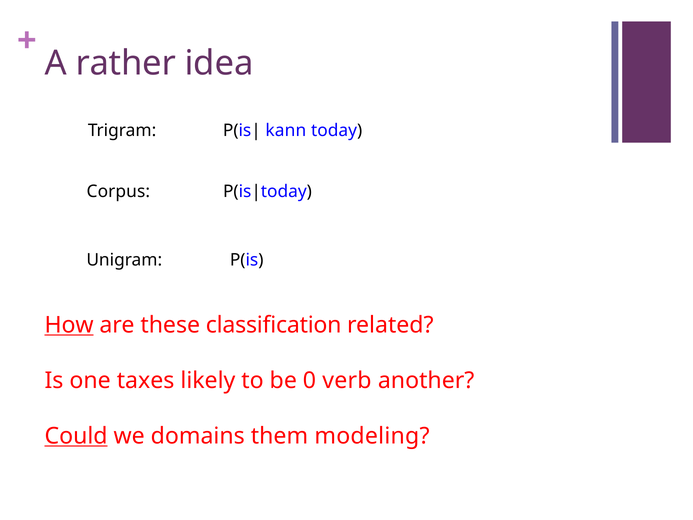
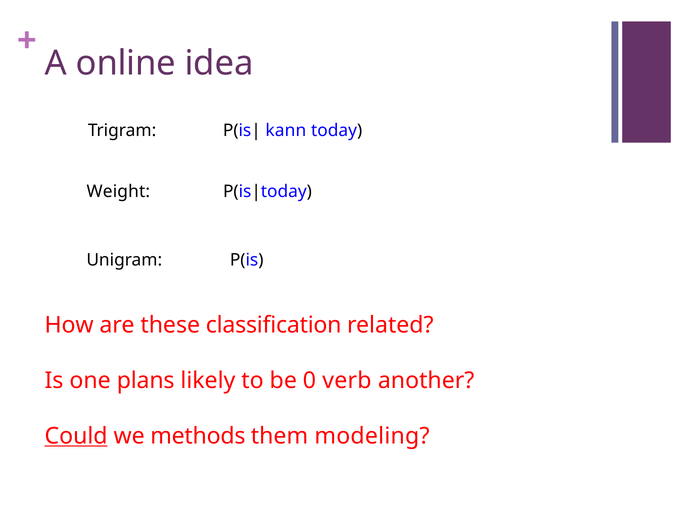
rather: rather -> online
Corpus: Corpus -> Weight
How underline: present -> none
taxes: taxes -> plans
domains: domains -> methods
